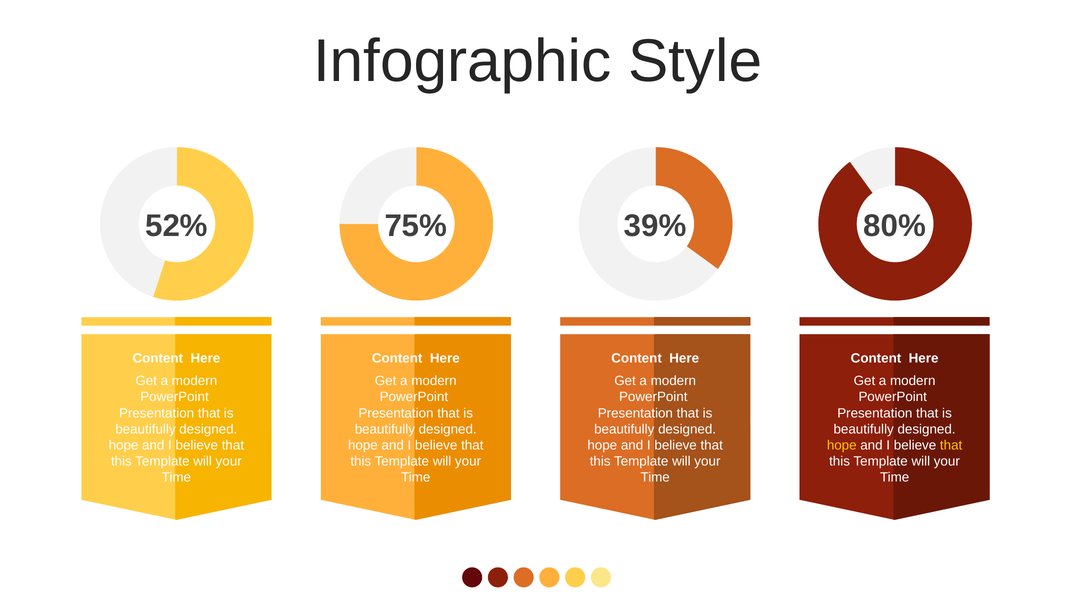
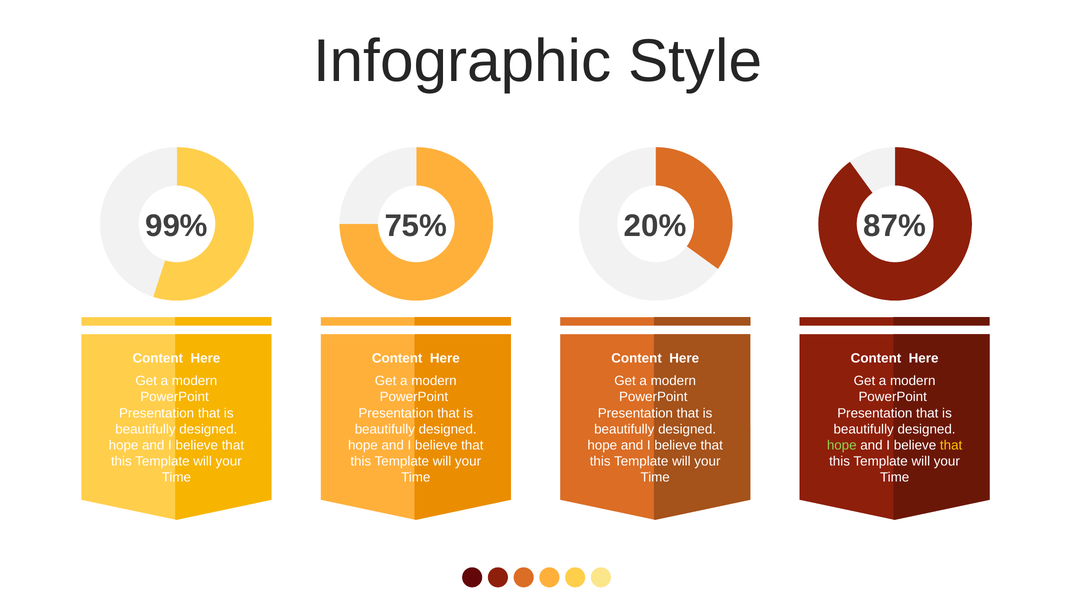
52%: 52% -> 99%
39%: 39% -> 20%
80%: 80% -> 87%
hope at (842, 446) colour: yellow -> light green
